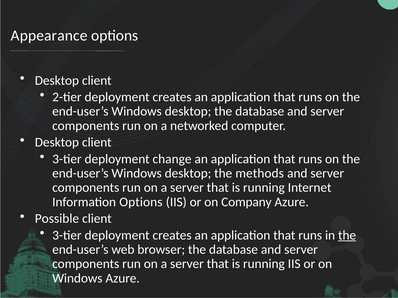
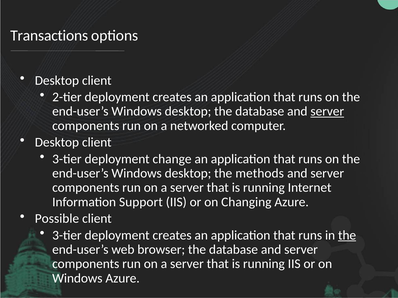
Appearance: Appearance -> Transactions
server at (327, 112) underline: none -> present
Information Options: Options -> Support
Company: Company -> Changing
